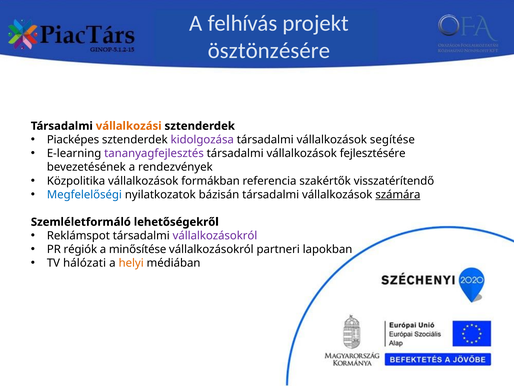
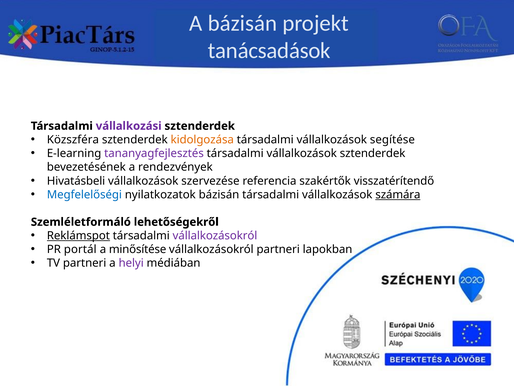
A felhívás: felhívás -> bázisán
ösztönzésére: ösztönzésére -> tanácsadások
vállalkozási colour: orange -> purple
Piacképes: Piacképes -> Közszféra
kidolgozása colour: purple -> orange
vállalkozások fejlesztésére: fejlesztésére -> sztenderdek
Közpolitika: Közpolitika -> Hivatásbeli
formákban: formákban -> szervezése
Reklámspot underline: none -> present
régiók: régiók -> portál
TV hálózati: hálózati -> partneri
helyi colour: orange -> purple
